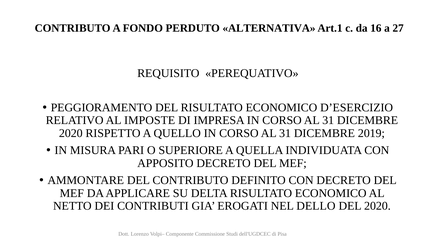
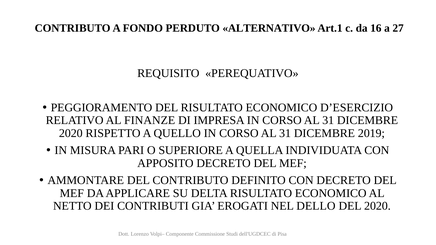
ALTERNATIVA: ALTERNATIVA -> ALTERNATIVO
IMPOSTE: IMPOSTE -> FINANZE
